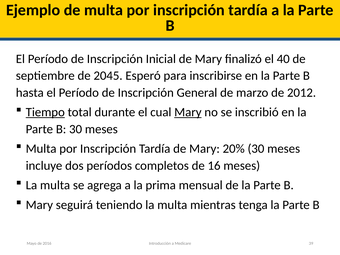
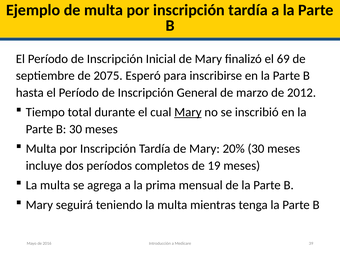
40: 40 -> 69
2045: 2045 -> 2075
Tiempo underline: present -> none
16: 16 -> 19
